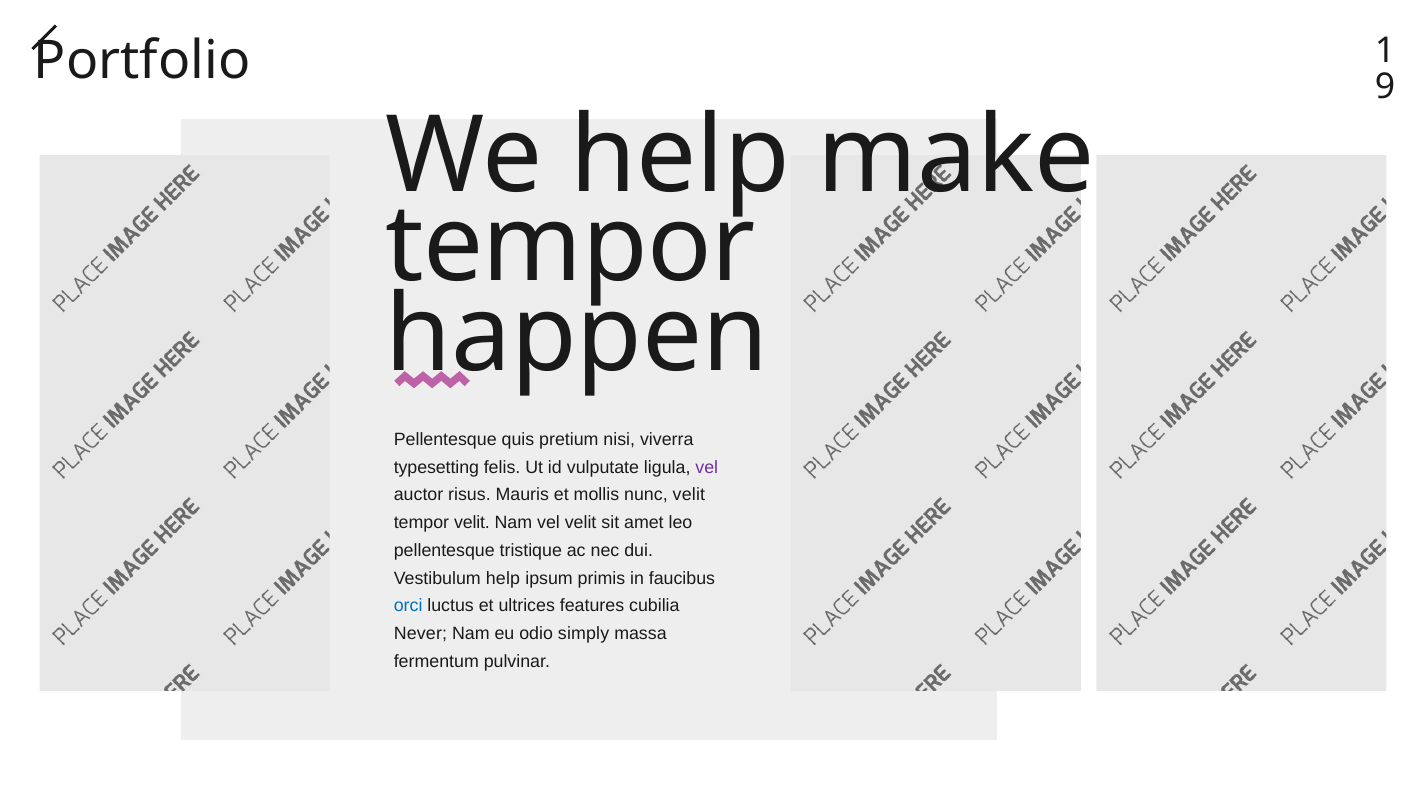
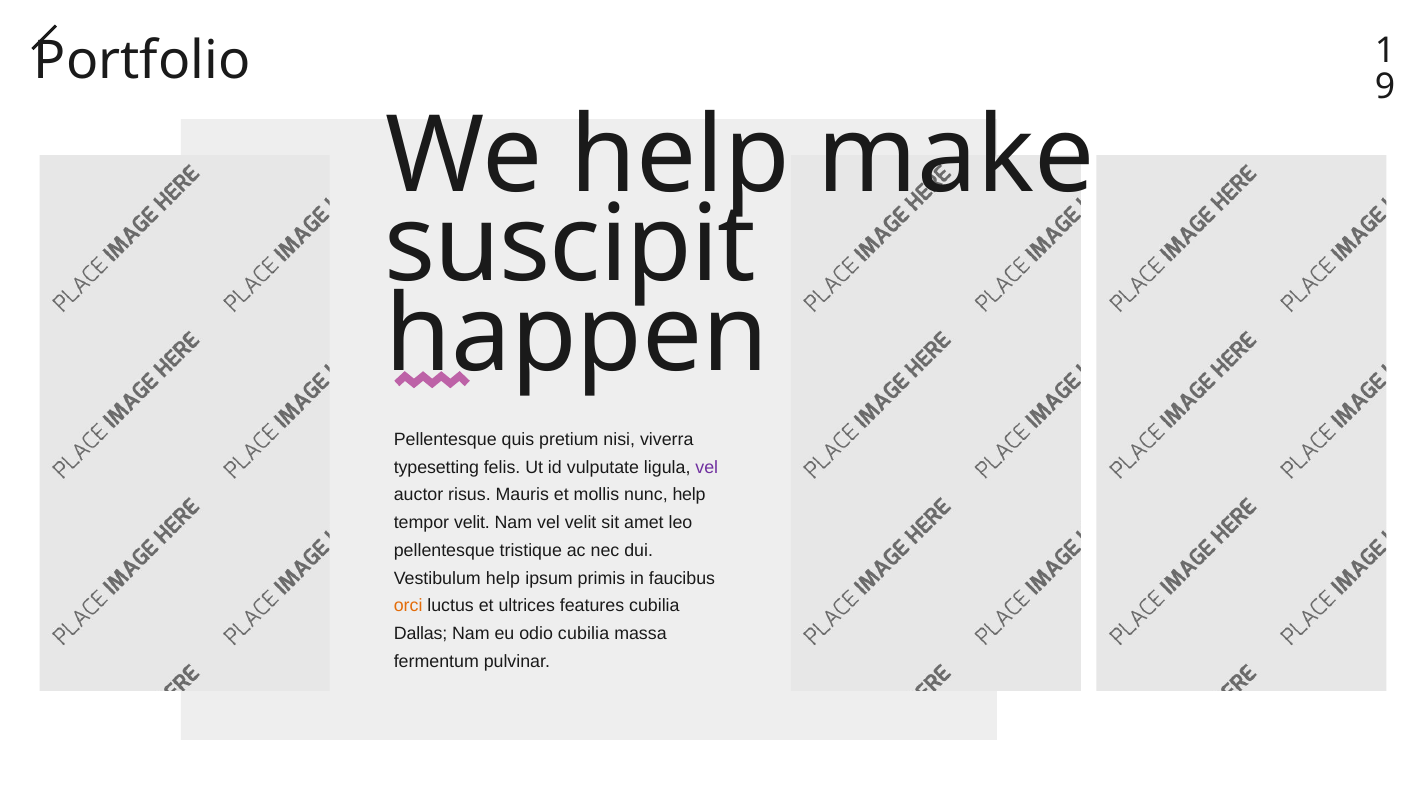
tempor at (570, 246): tempor -> suscipit
nunc velit: velit -> help
orci colour: blue -> orange
Never: Never -> Dallas
odio simply: simply -> cubilia
